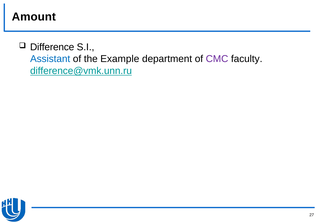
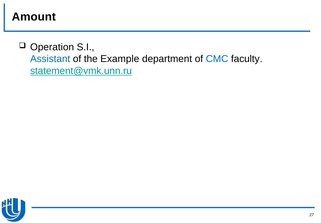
Difference: Difference -> Operation
CMC colour: purple -> blue
difference@vmk.unn.ru: difference@vmk.unn.ru -> statement@vmk.unn.ru
